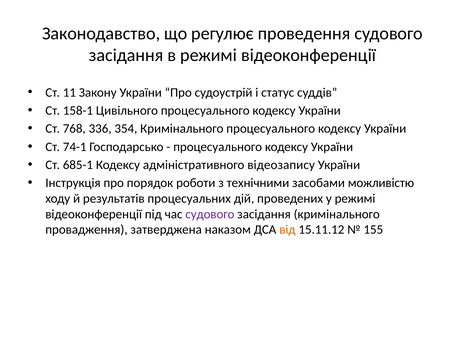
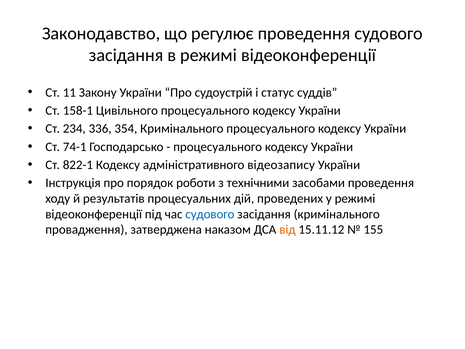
768: 768 -> 234
685-1: 685-1 -> 822-1
засобами можливістю: можливістю -> проведення
судового at (210, 214) colour: purple -> blue
